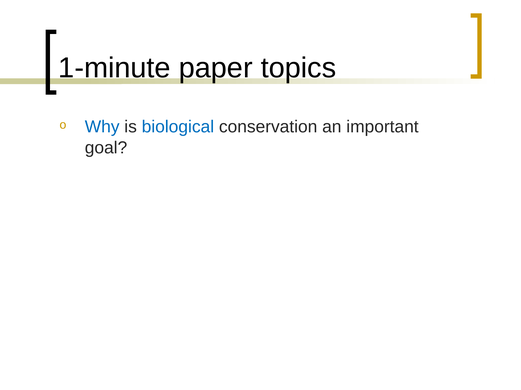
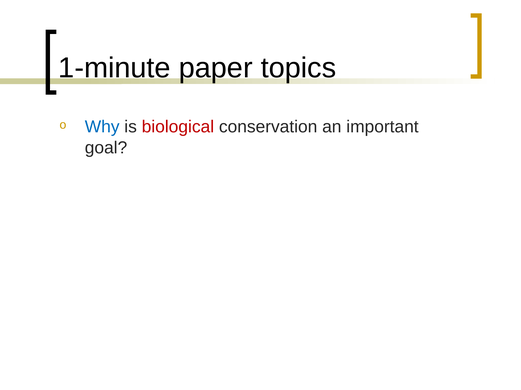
biological colour: blue -> red
